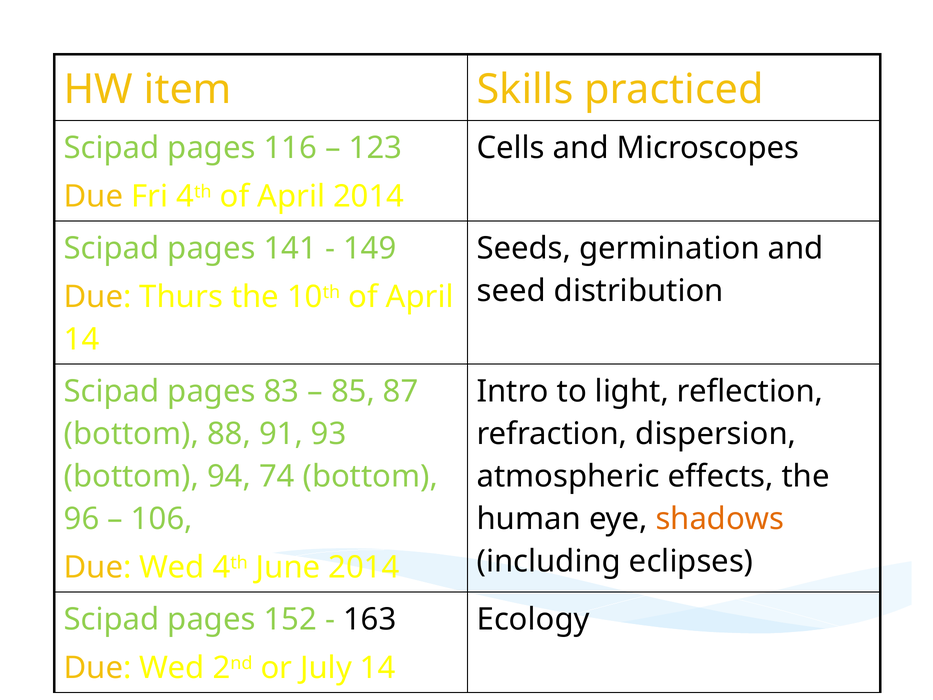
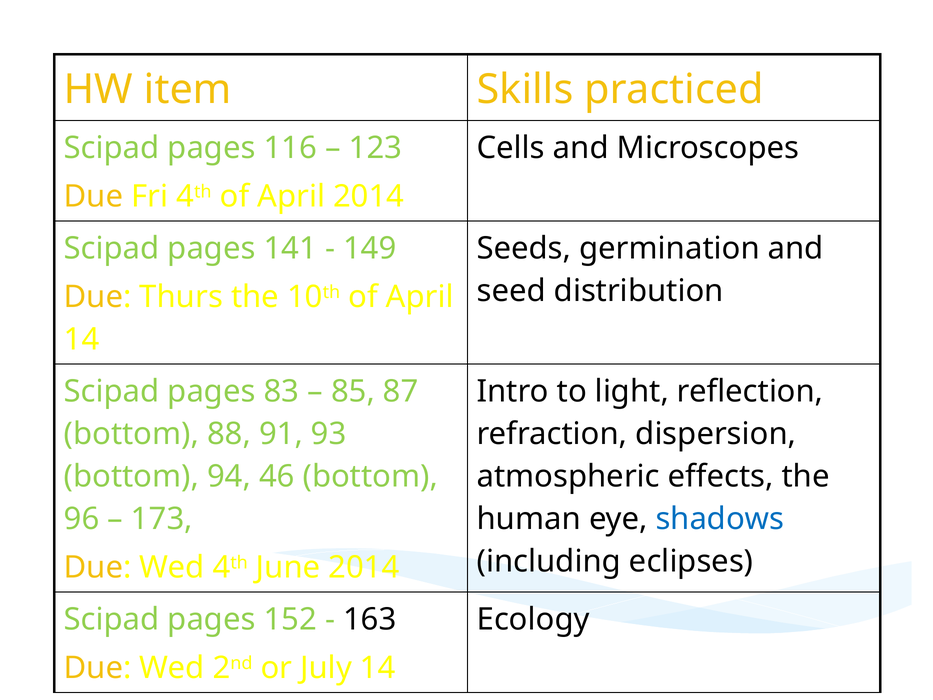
74: 74 -> 46
106: 106 -> 173
shadows colour: orange -> blue
